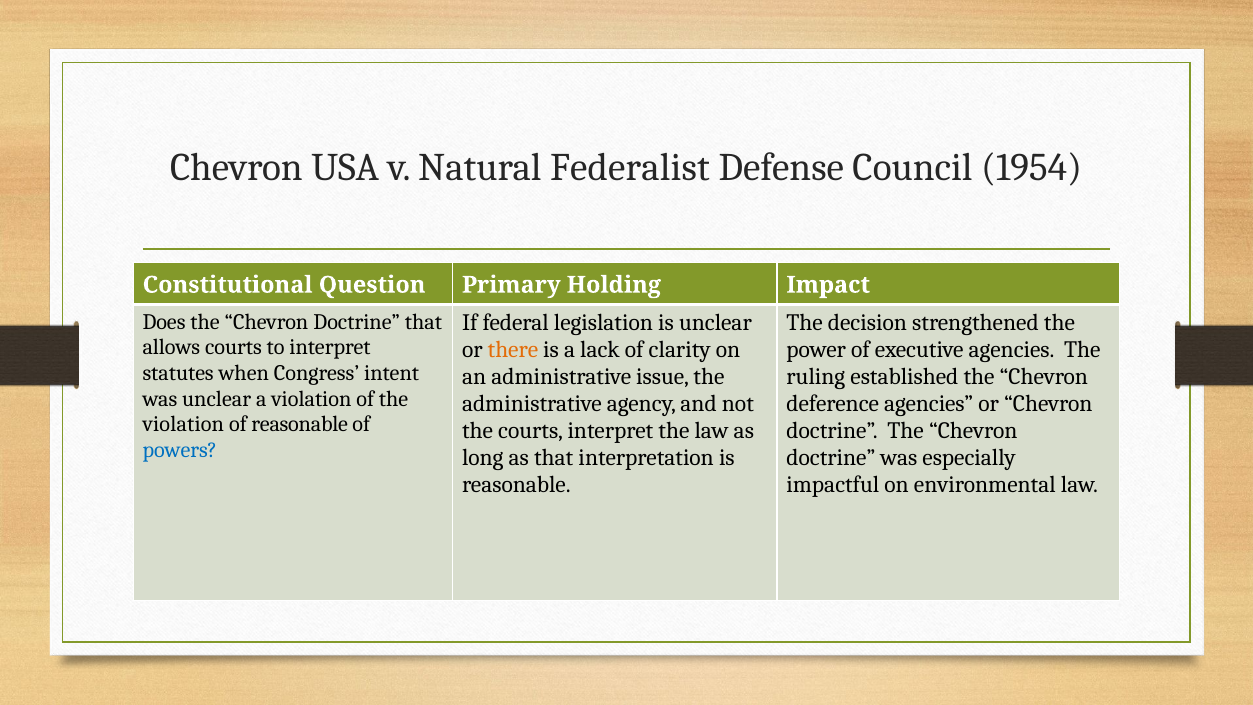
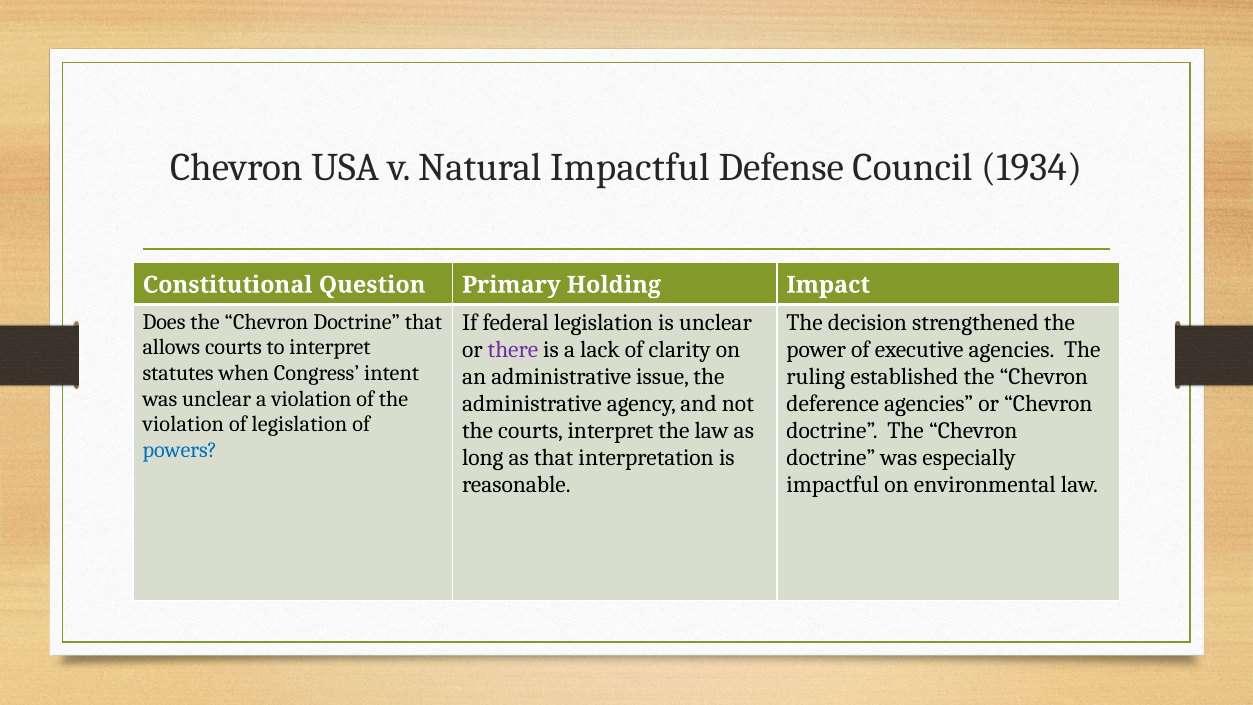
Natural Federalist: Federalist -> Impactful
1954: 1954 -> 1934
there colour: orange -> purple
of reasonable: reasonable -> legislation
